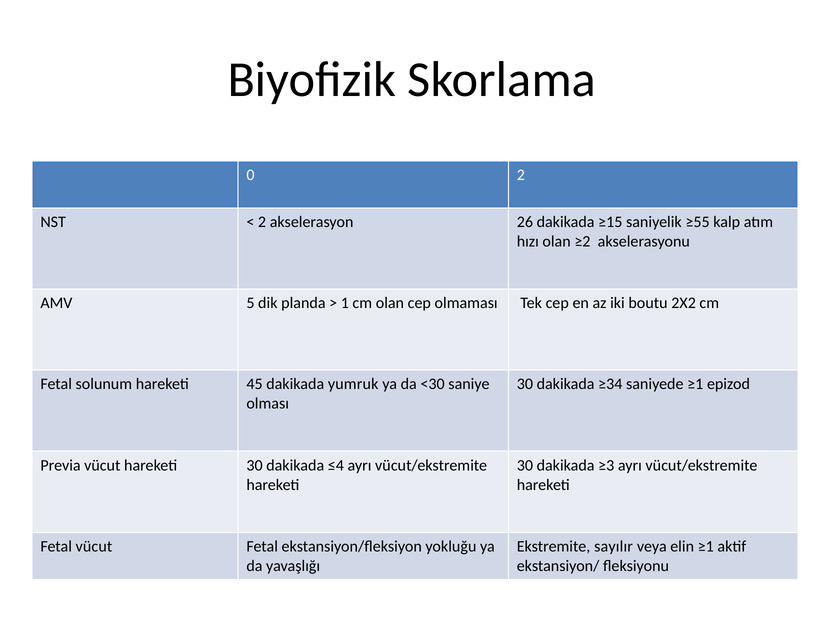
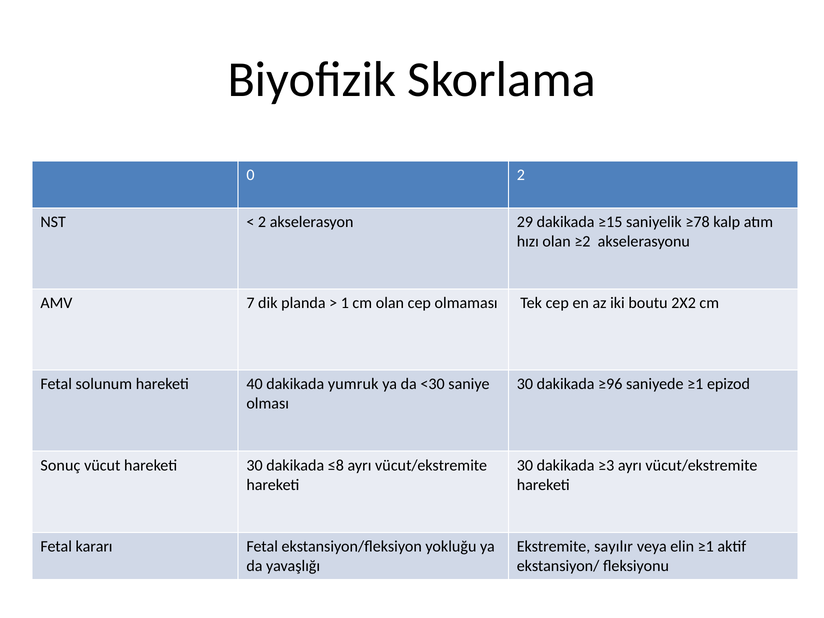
26: 26 -> 29
≥55: ≥55 -> ≥78
5: 5 -> 7
45: 45 -> 40
≥34: ≥34 -> ≥96
Previa: Previa -> Sonuç
≤4: ≤4 -> ≤8
Fetal vücut: vücut -> kararı
